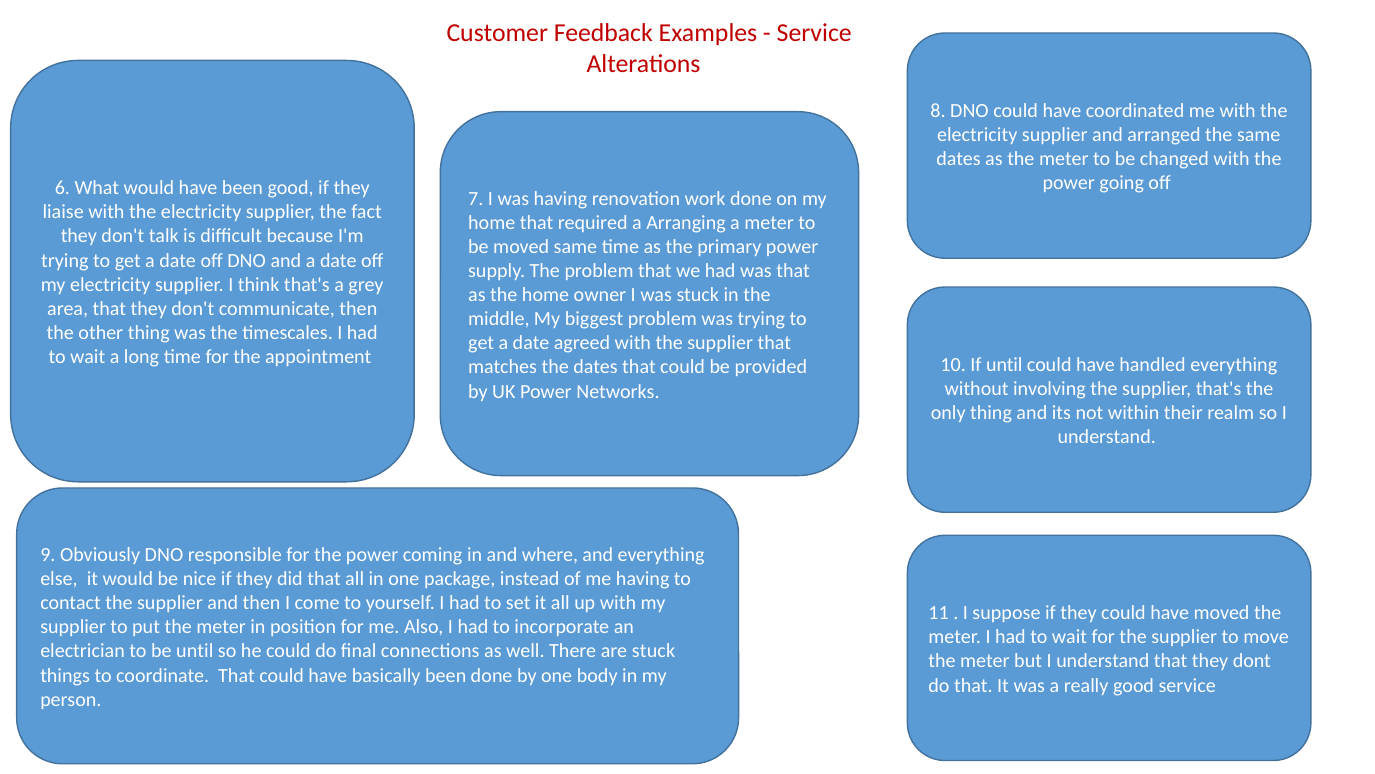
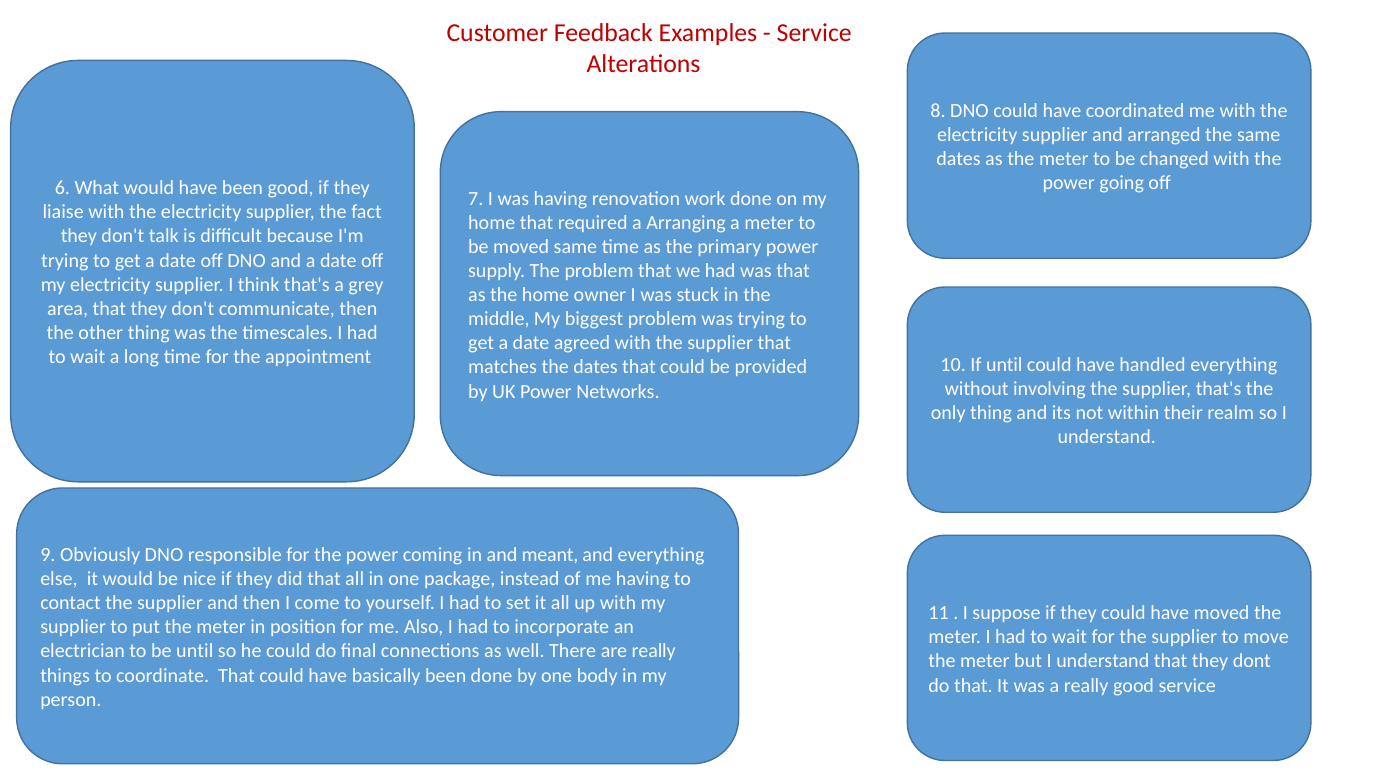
where: where -> meant
are stuck: stuck -> really
